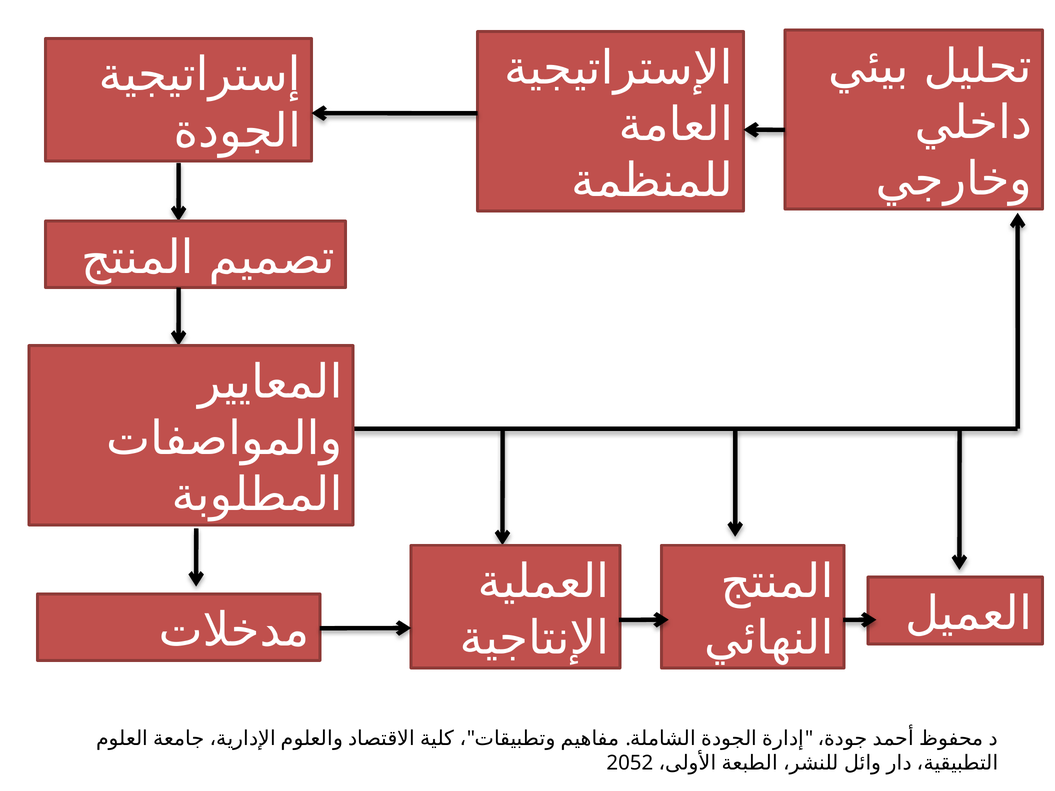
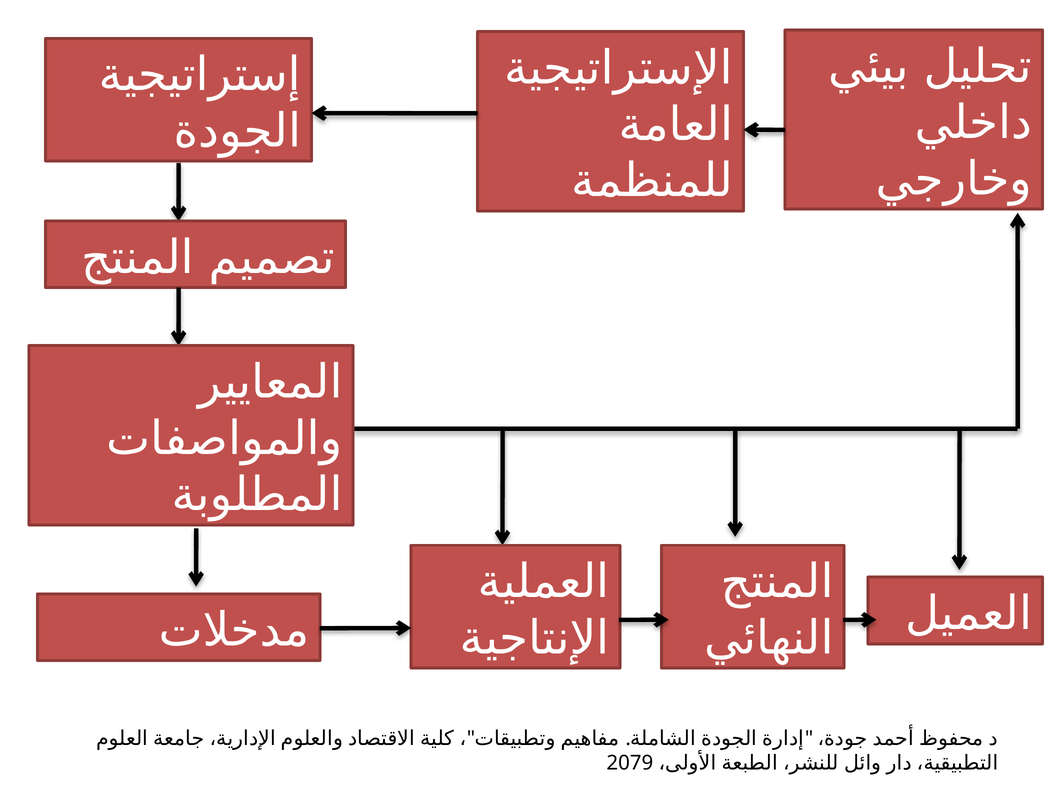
2052: 2052 -> 2079
